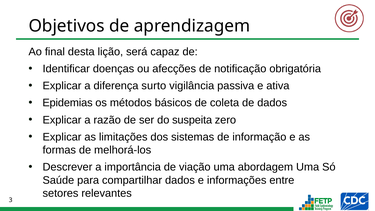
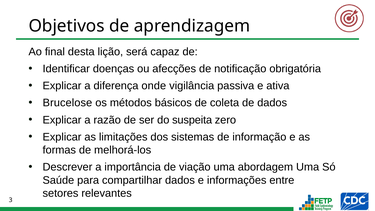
surto: surto -> onde
Epidemias: Epidemias -> Brucelose
